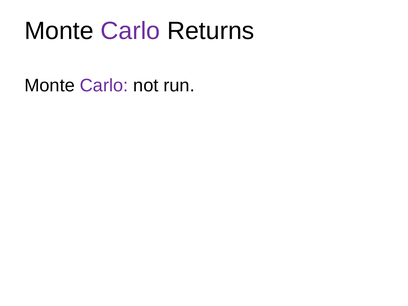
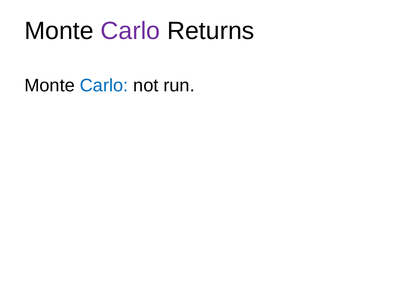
Carlo at (104, 86) colour: purple -> blue
